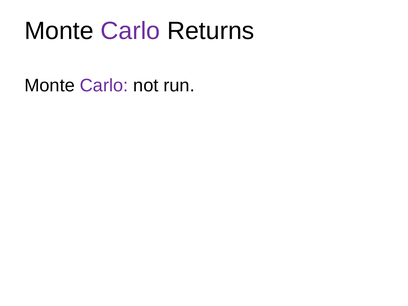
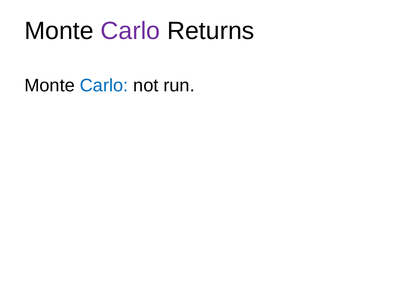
Carlo at (104, 86) colour: purple -> blue
